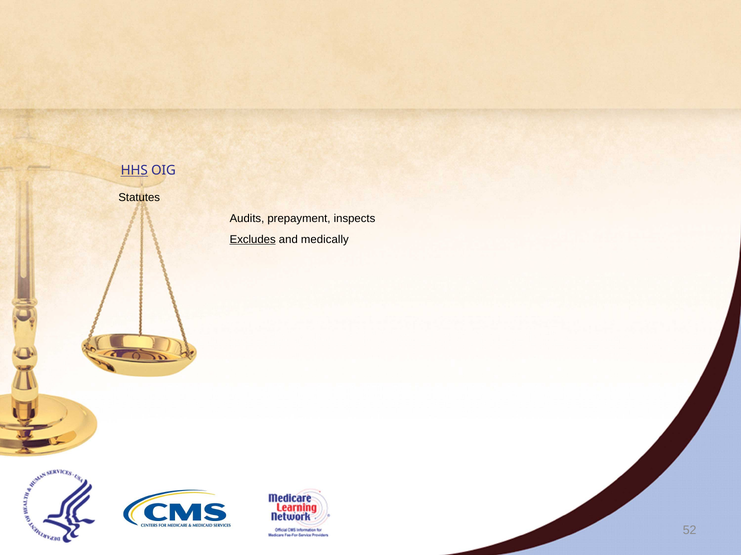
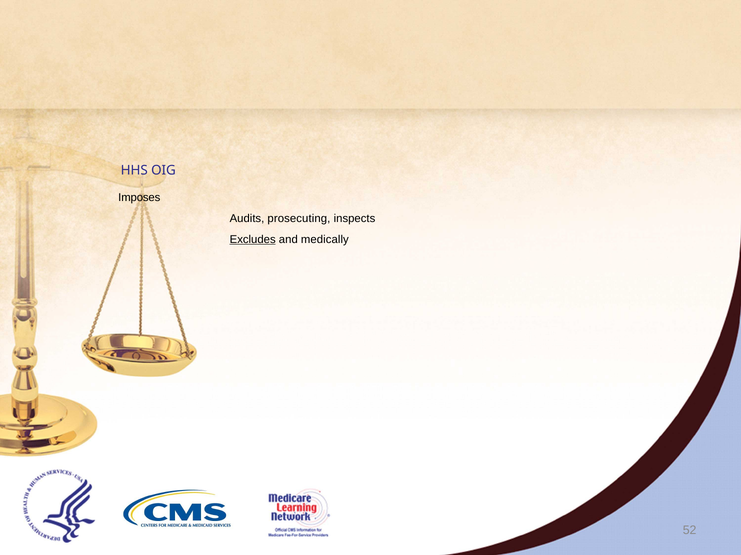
HHS underline: present -> none
Statutes: Statutes -> Imposes
prepayment: prepayment -> prosecuting
